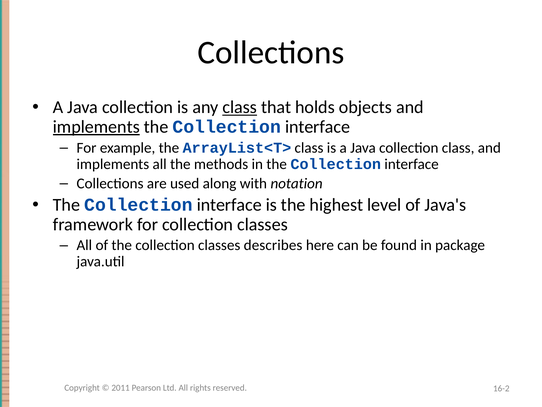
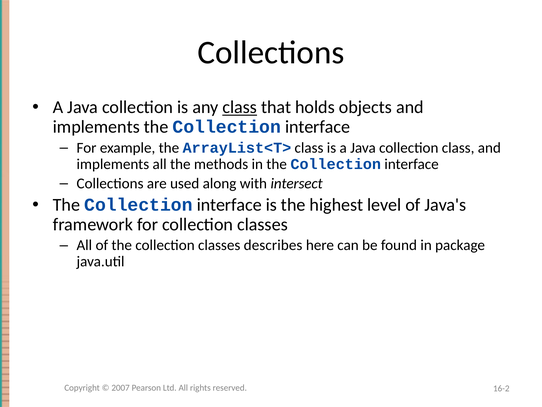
implements at (96, 127) underline: present -> none
notation: notation -> intersect
2011: 2011 -> 2007
